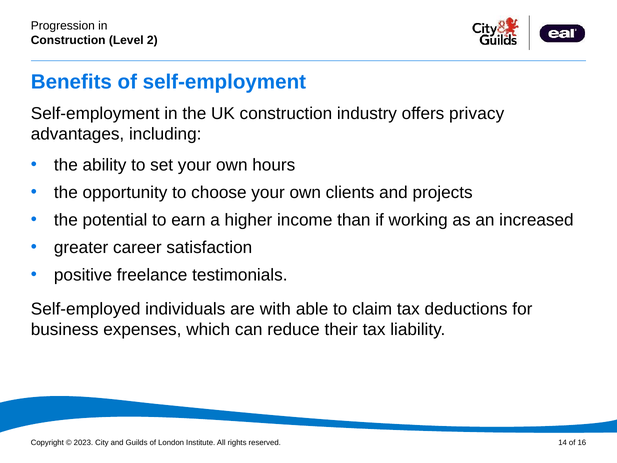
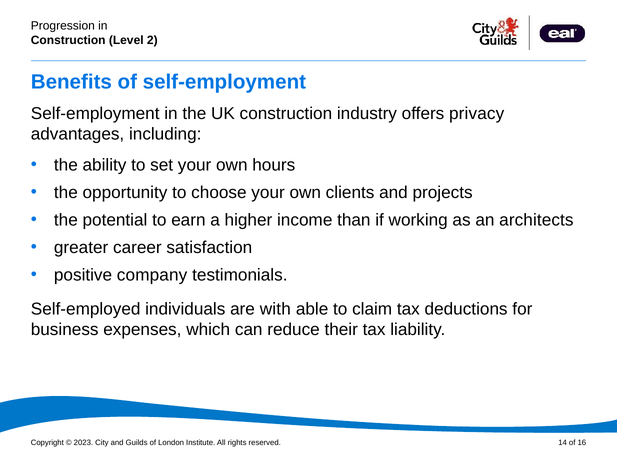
increased: increased -> architects
freelance: freelance -> company
